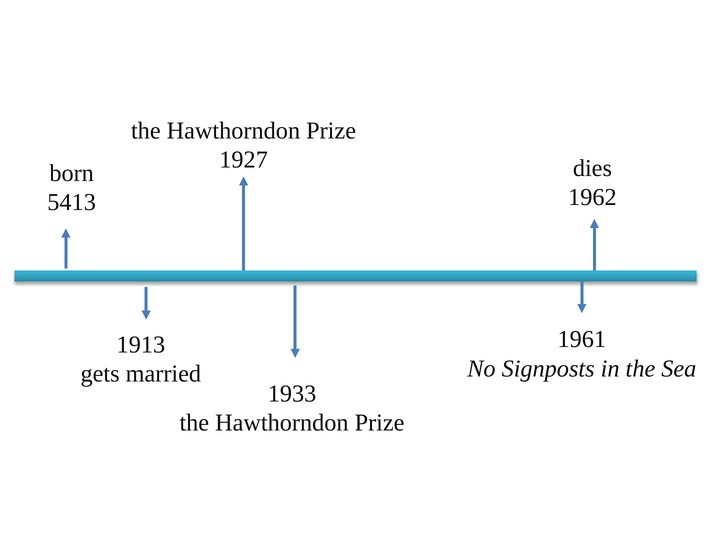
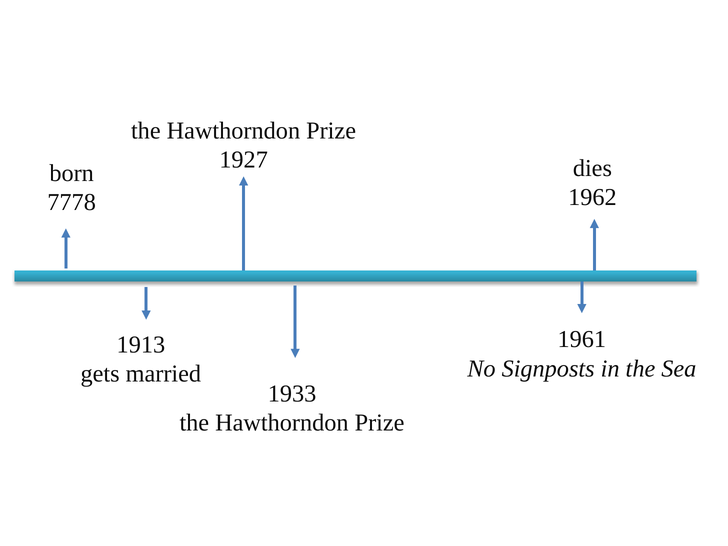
5413: 5413 -> 7778
